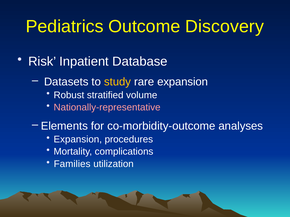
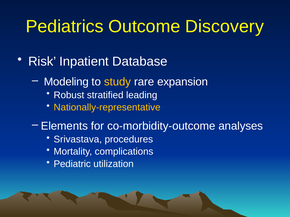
Datasets: Datasets -> Modeling
volume: volume -> leading
Nationally-representative colour: pink -> yellow
Expansion at (78, 140): Expansion -> Srivastava
Families: Families -> Pediatric
